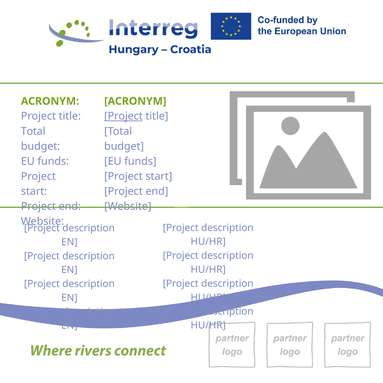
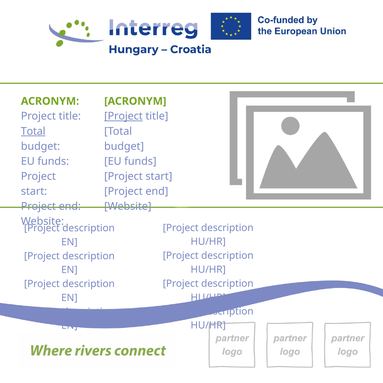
Total at (33, 131) underline: none -> present
